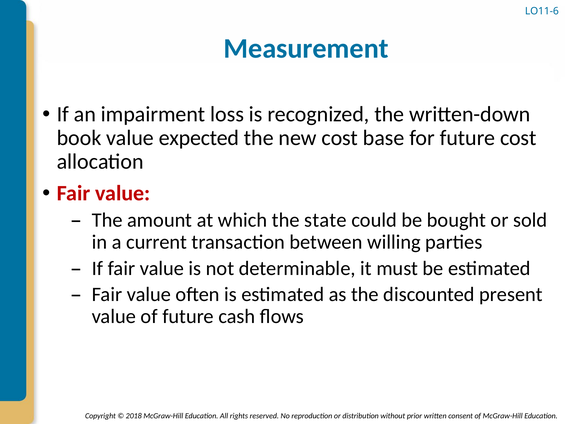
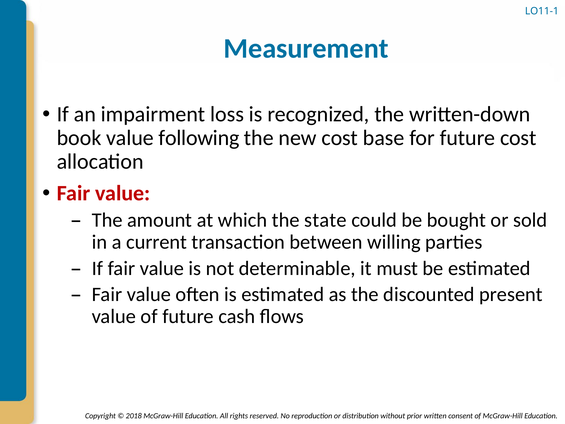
LO11-6: LO11-6 -> LO11-1
expected: expected -> following
